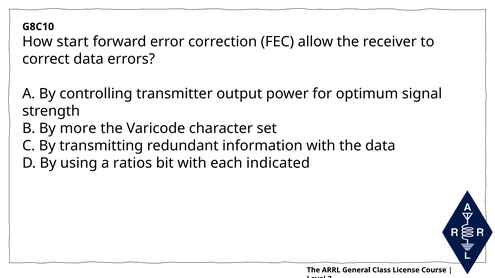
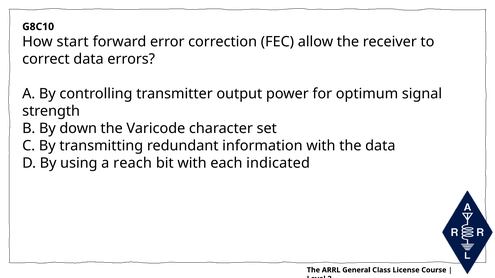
more: more -> down
ratios: ratios -> reach
